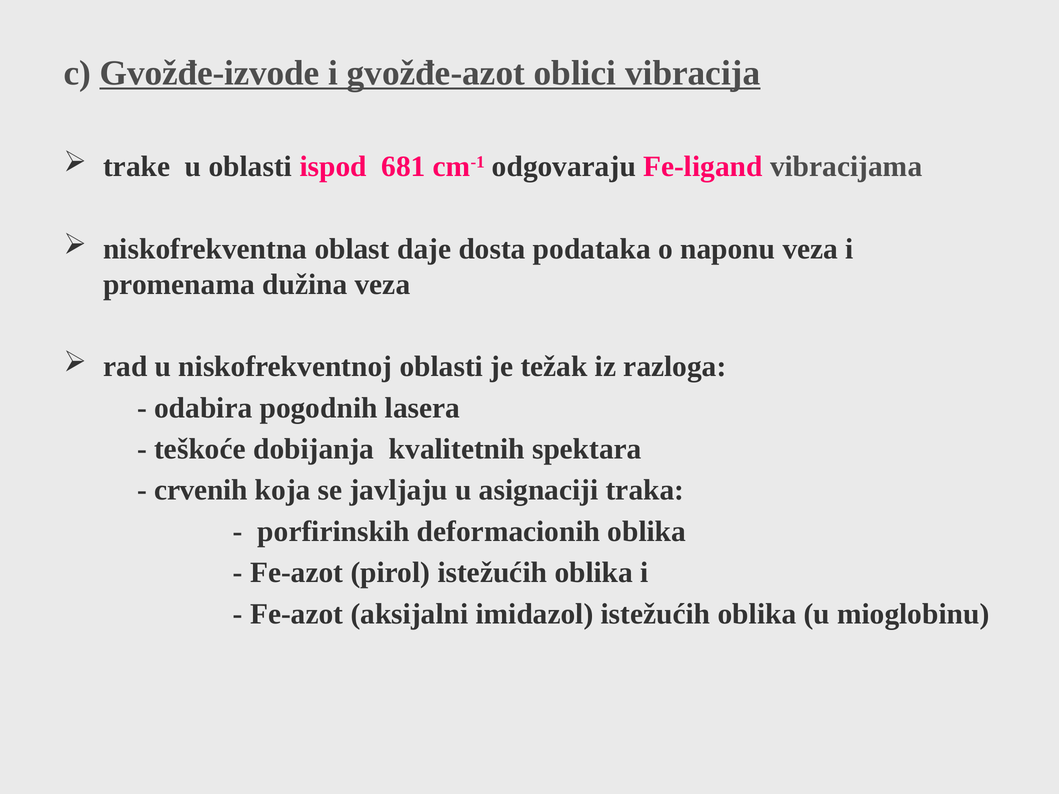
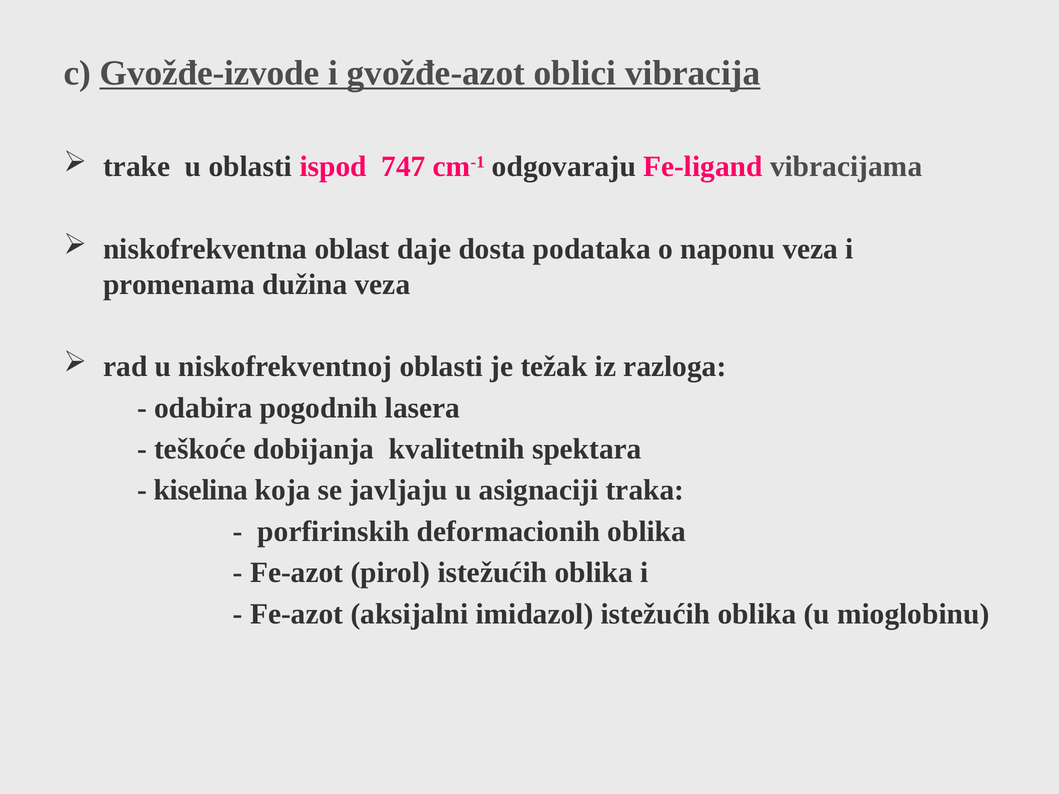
681: 681 -> 747
crvenih: crvenih -> kiselina
